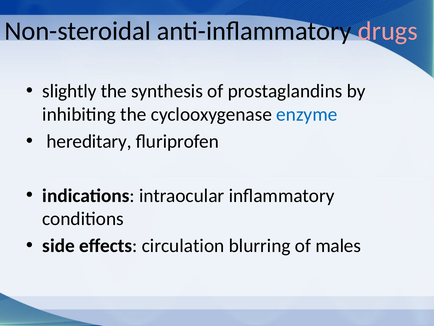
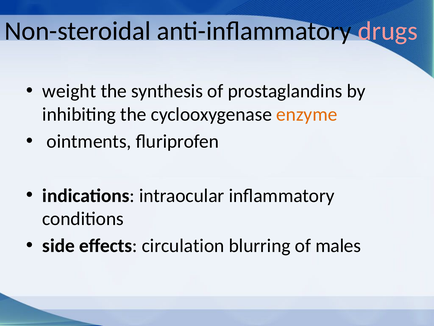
slightly: slightly -> weight
enzyme colour: blue -> orange
hereditary: hereditary -> ointments
